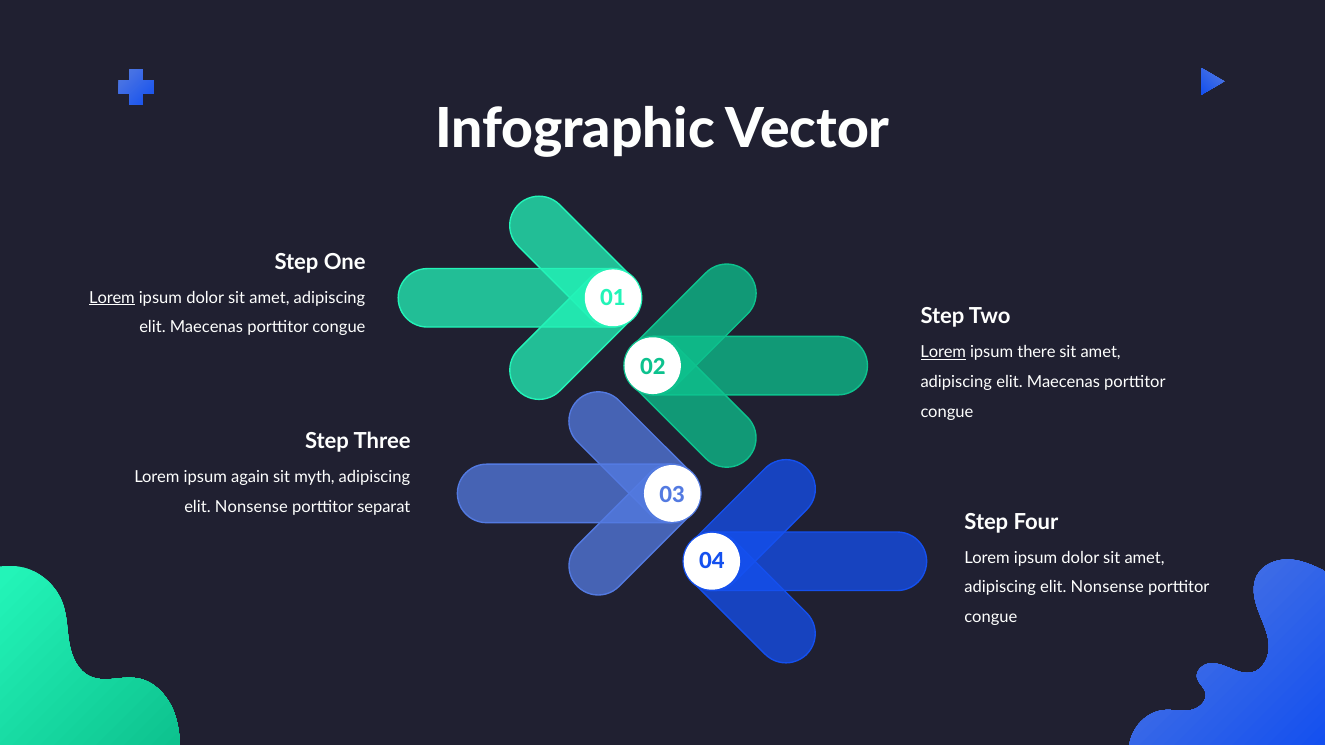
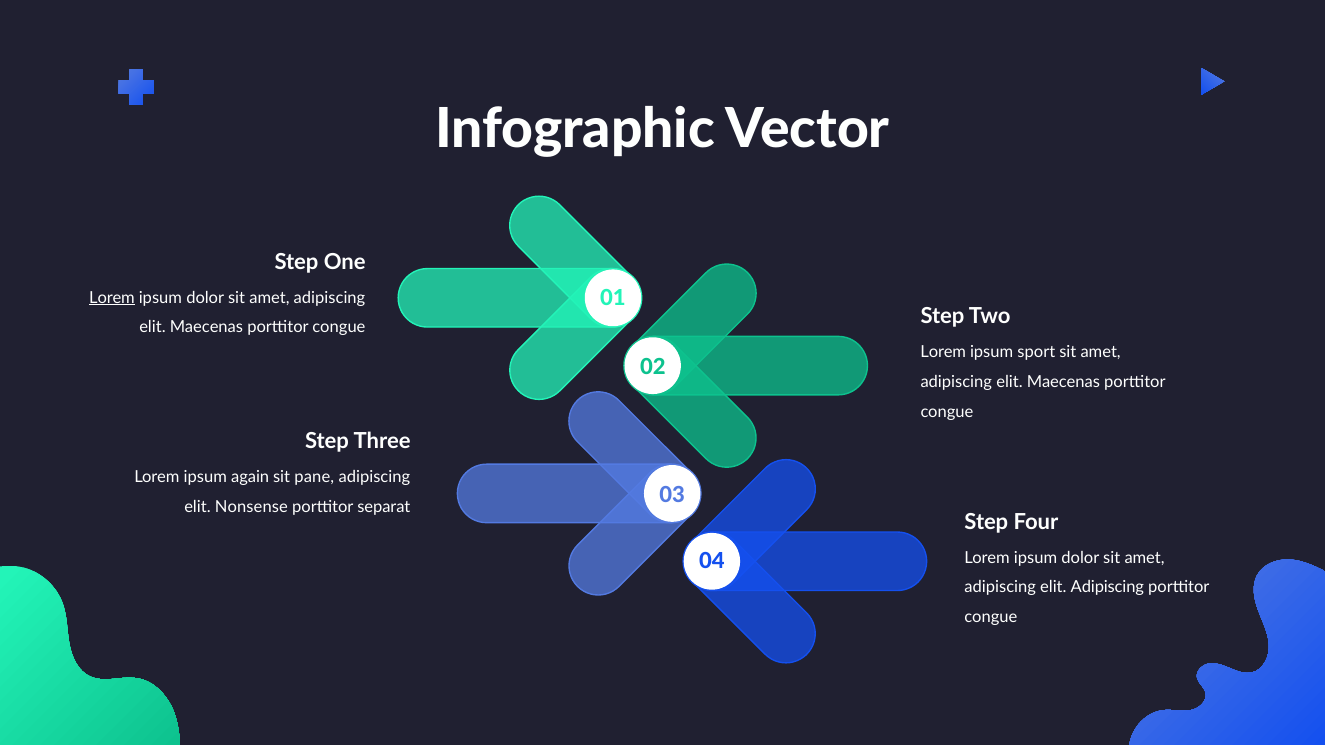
Lorem at (943, 352) underline: present -> none
there: there -> sport
myth: myth -> pane
Nonsense at (1107, 588): Nonsense -> Adipiscing
